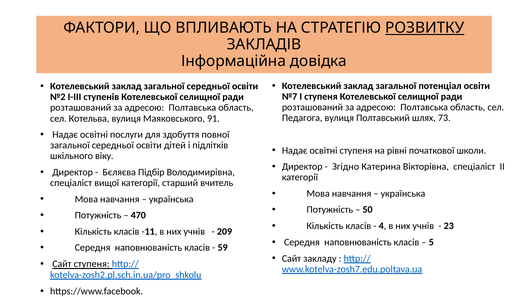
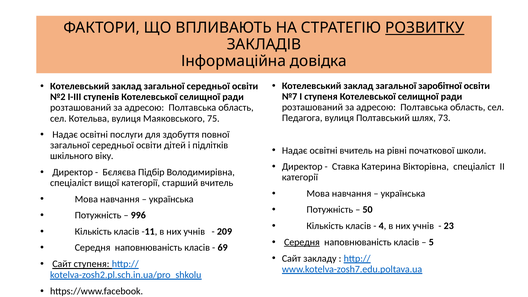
потенціал: потенціал -> заробітної
91: 91 -> 75
освітні ступеня: ступеня -> вчитель
Згідно: Згідно -> Ставка
470: 470 -> 996
Середня at (302, 242) underline: none -> present
59: 59 -> 69
